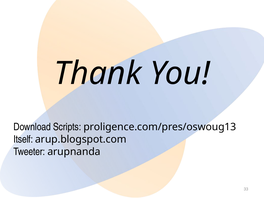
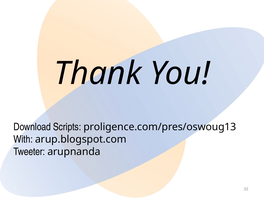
Itself: Itself -> With
